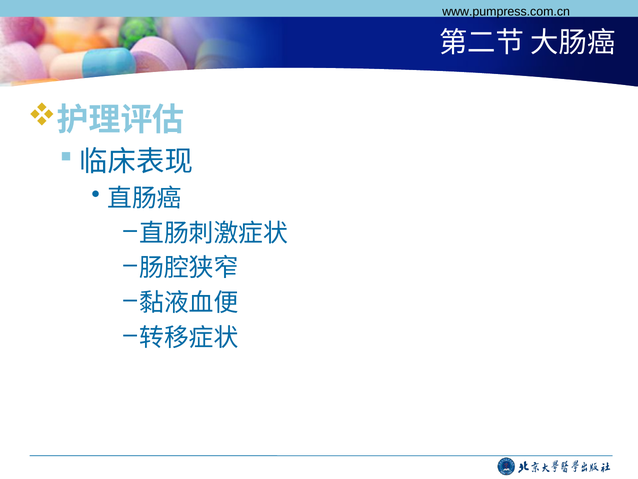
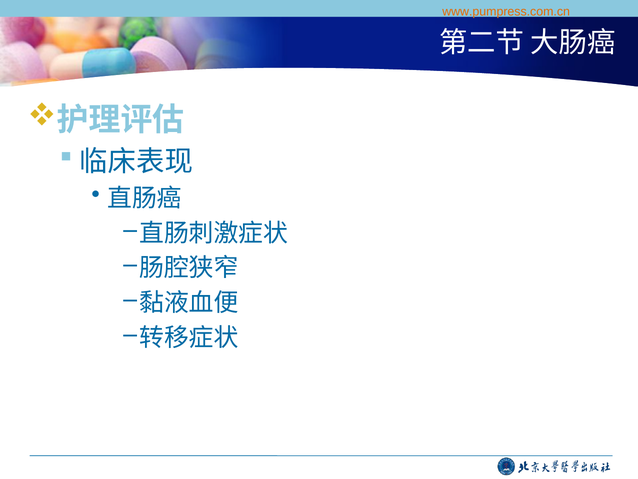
www.pumpress.com.cn colour: black -> orange
